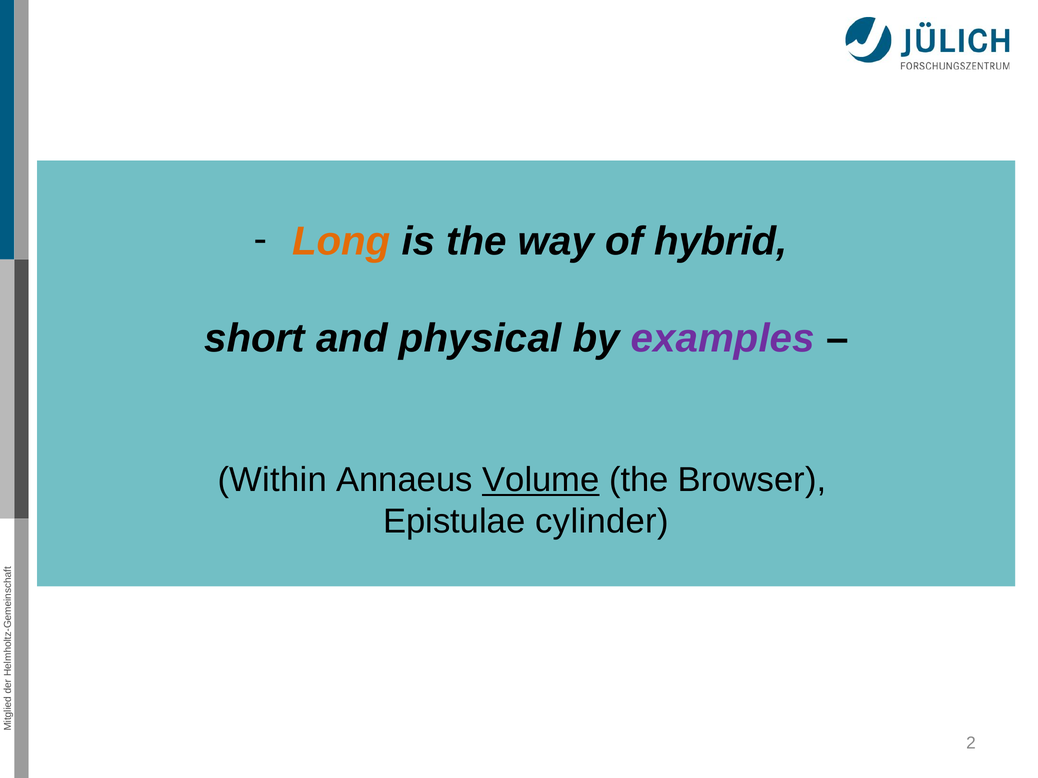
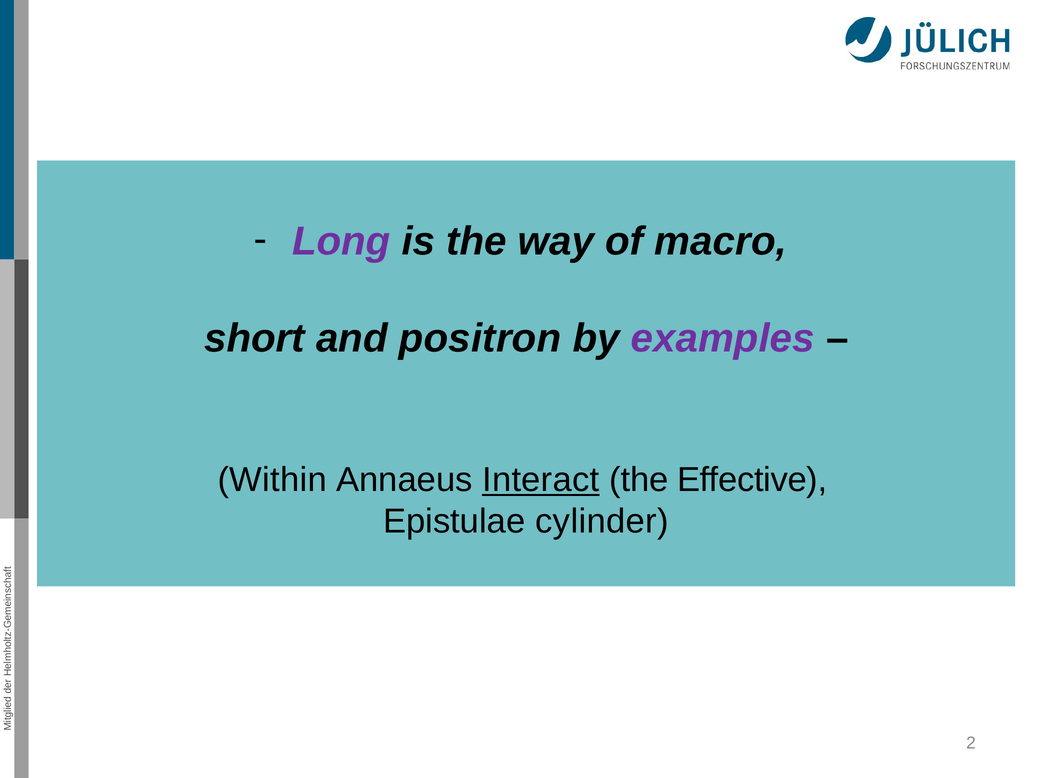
Long colour: orange -> purple
hybrid: hybrid -> macro
physical: physical -> positron
Volume: Volume -> Interact
Browser: Browser -> Effective
